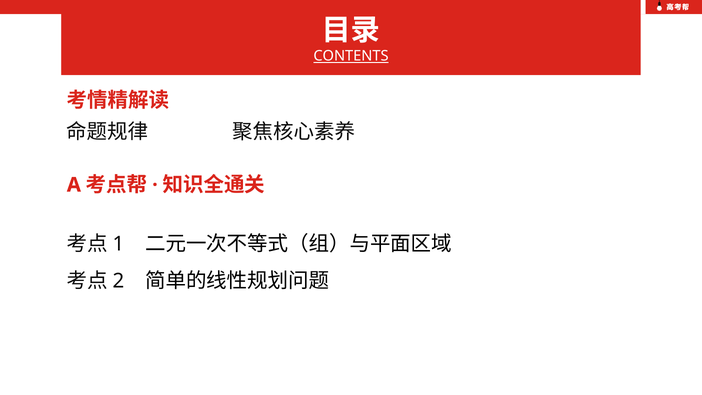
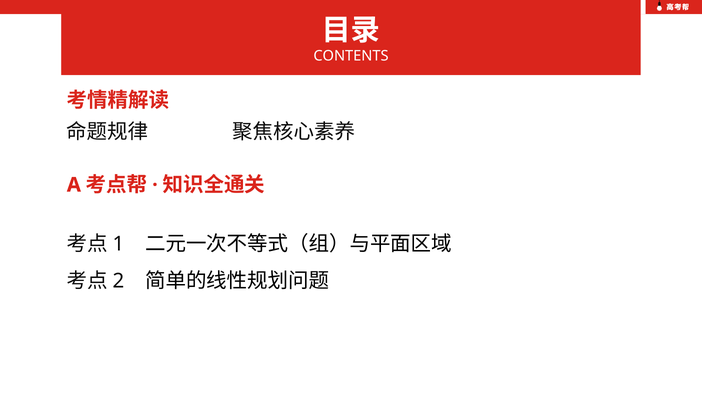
CONTENTS underline: present -> none
